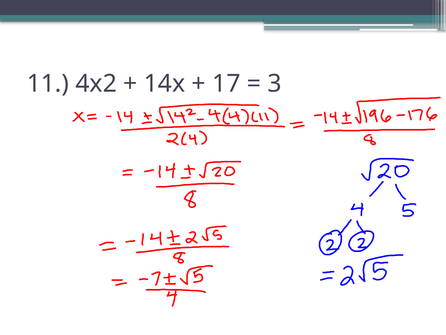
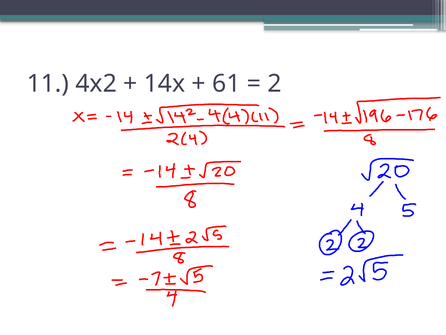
17: 17 -> 61
3: 3 -> 2
